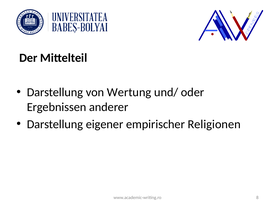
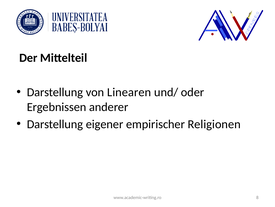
Wertung: Wertung -> Linearen
